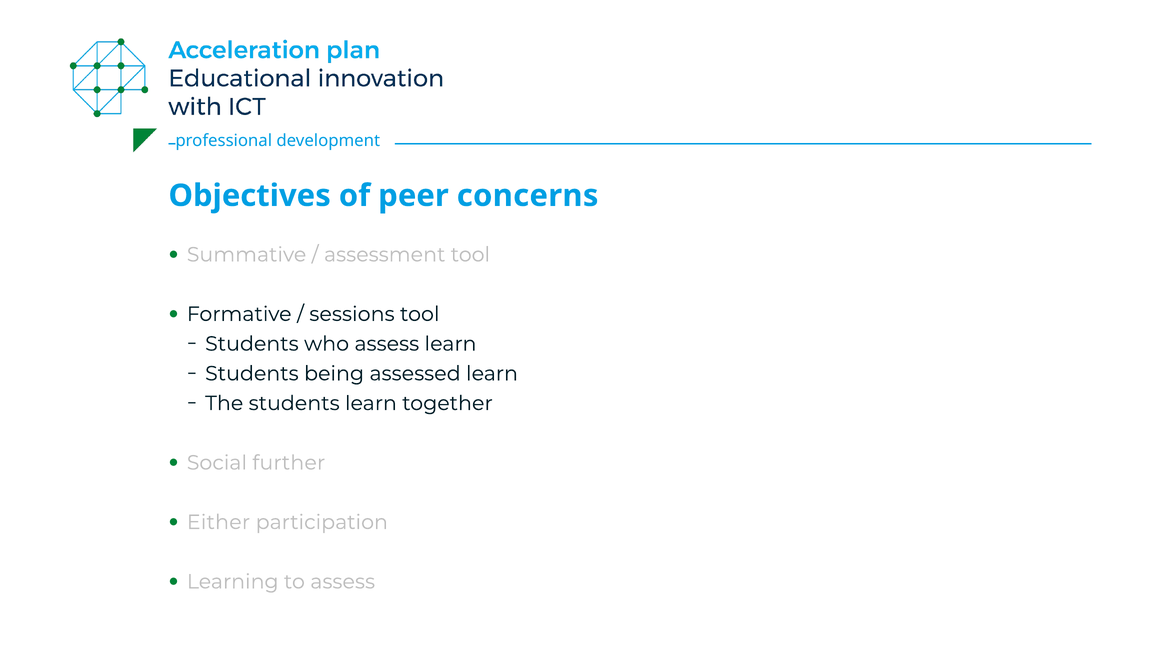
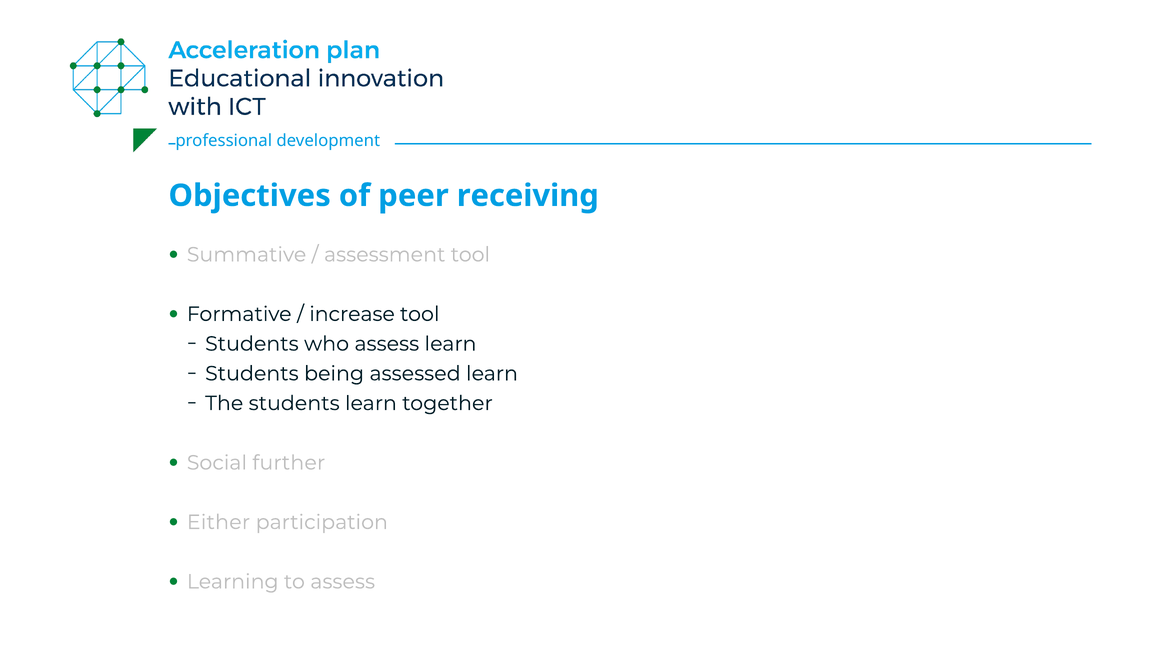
concerns: concerns -> receiving
sessions: sessions -> increase
